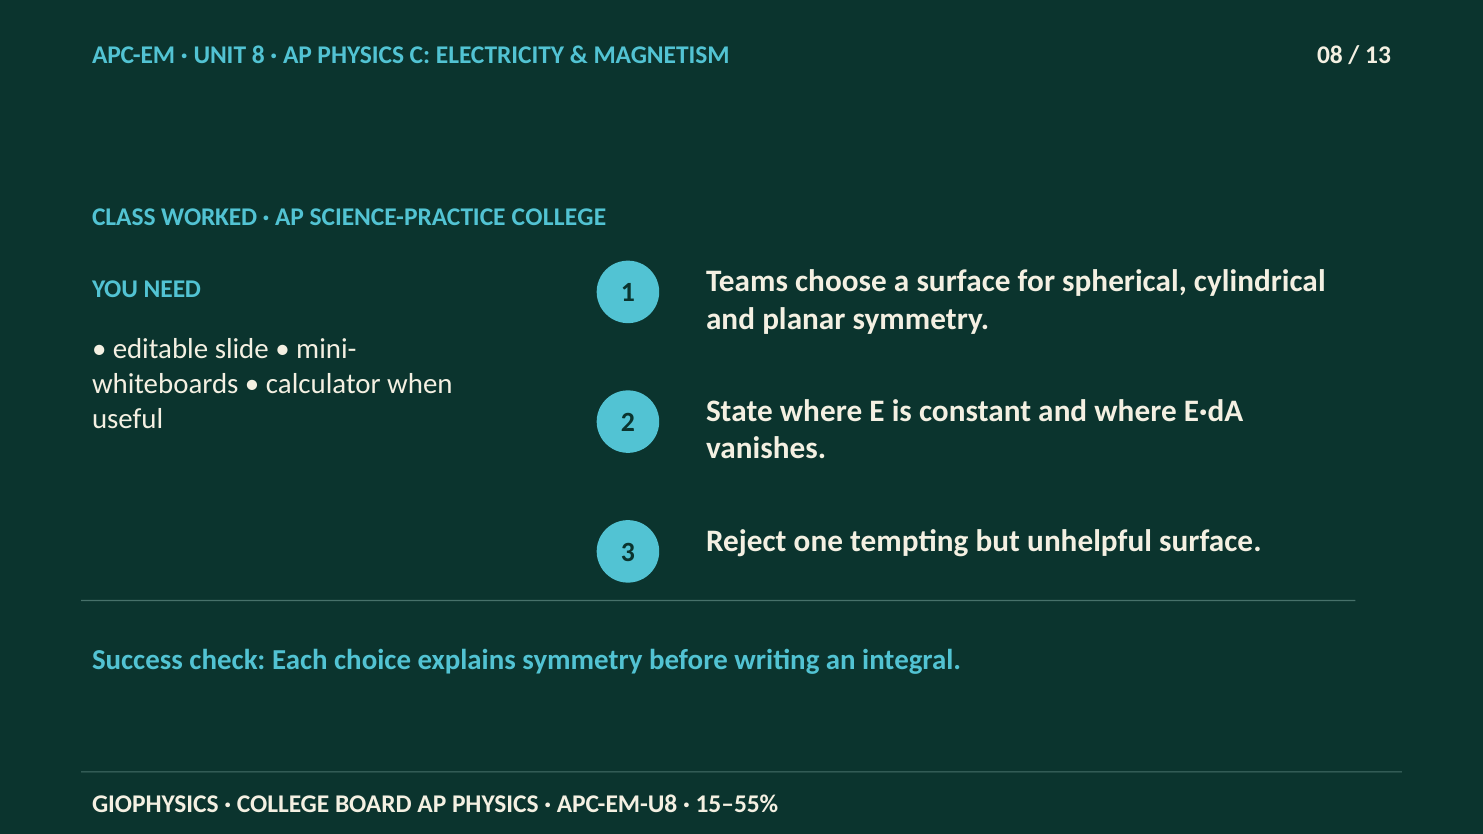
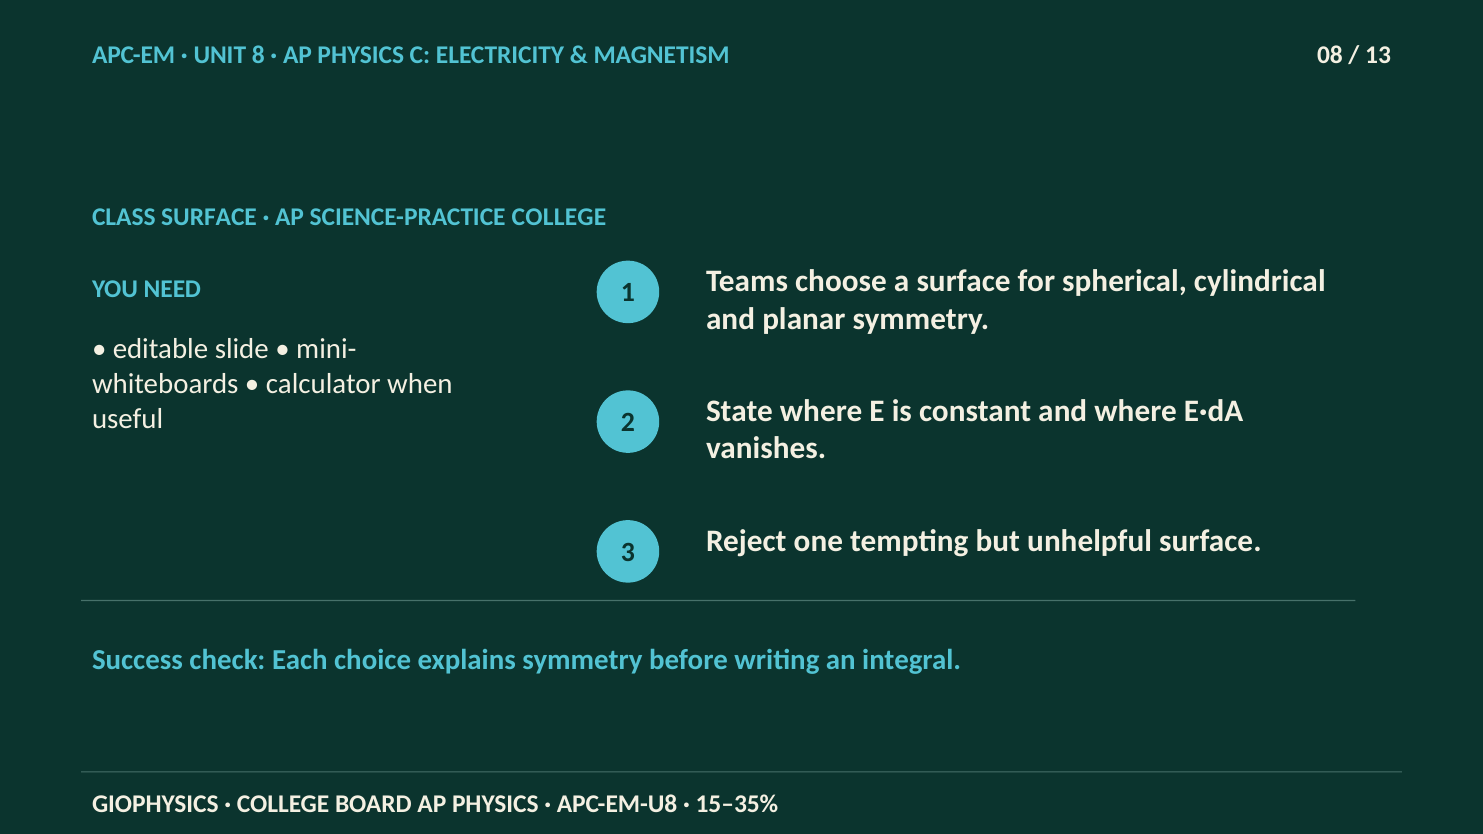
CLASS WORKED: WORKED -> SURFACE
15–55%: 15–55% -> 15–35%
